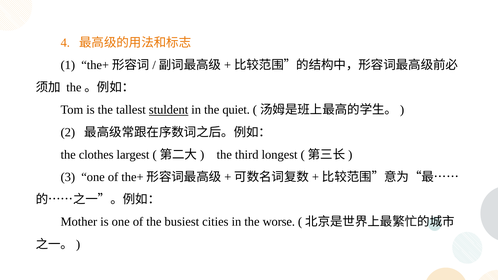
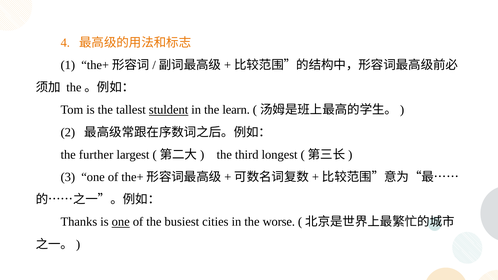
quiet: quiet -> learn
clothes: clothes -> further
Mother: Mother -> Thanks
one at (121, 222) underline: none -> present
